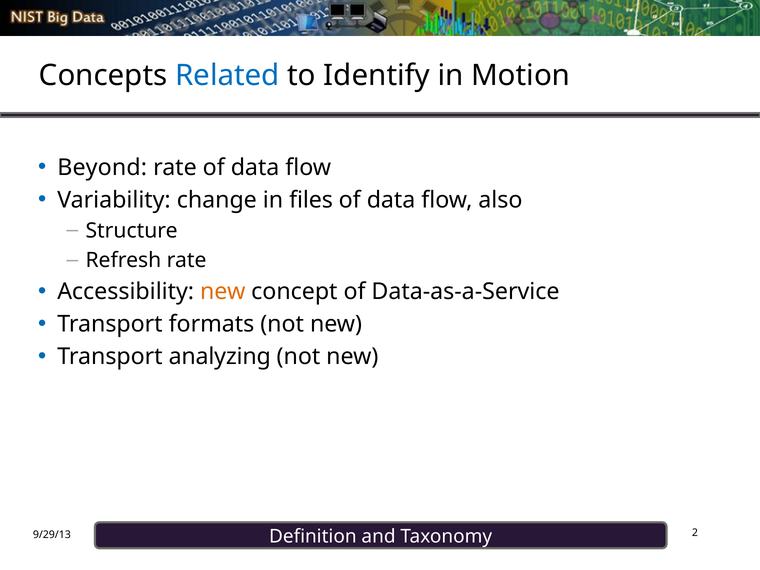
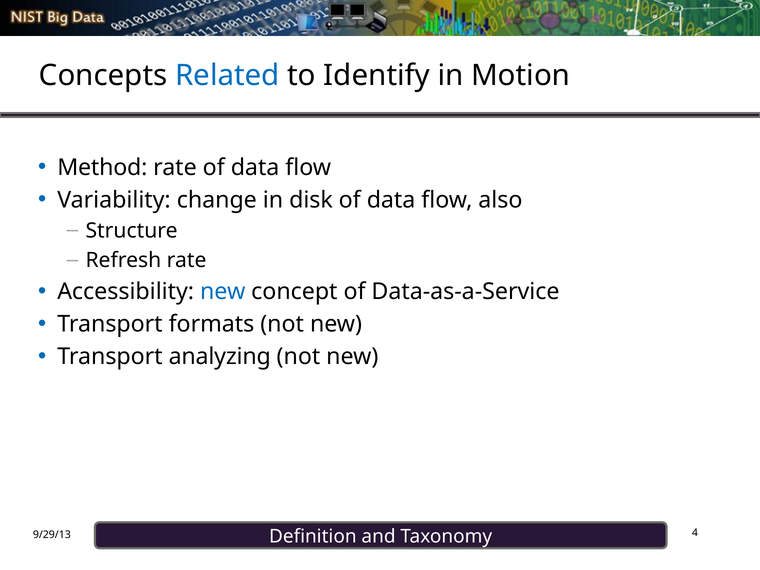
Beyond: Beyond -> Method
files: files -> disk
new at (223, 292) colour: orange -> blue
2: 2 -> 4
